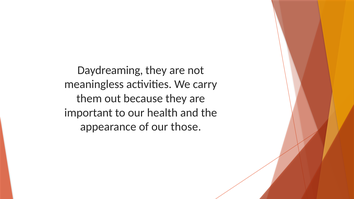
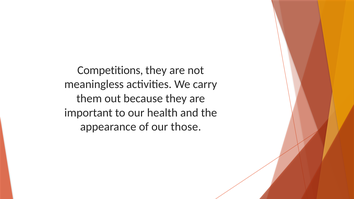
Daydreaming: Daydreaming -> Competitions
